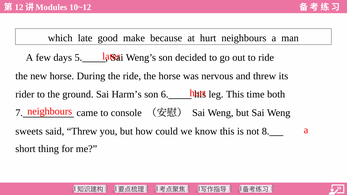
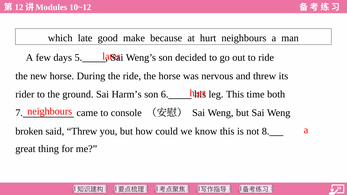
sweets: sweets -> broken
short: short -> great
